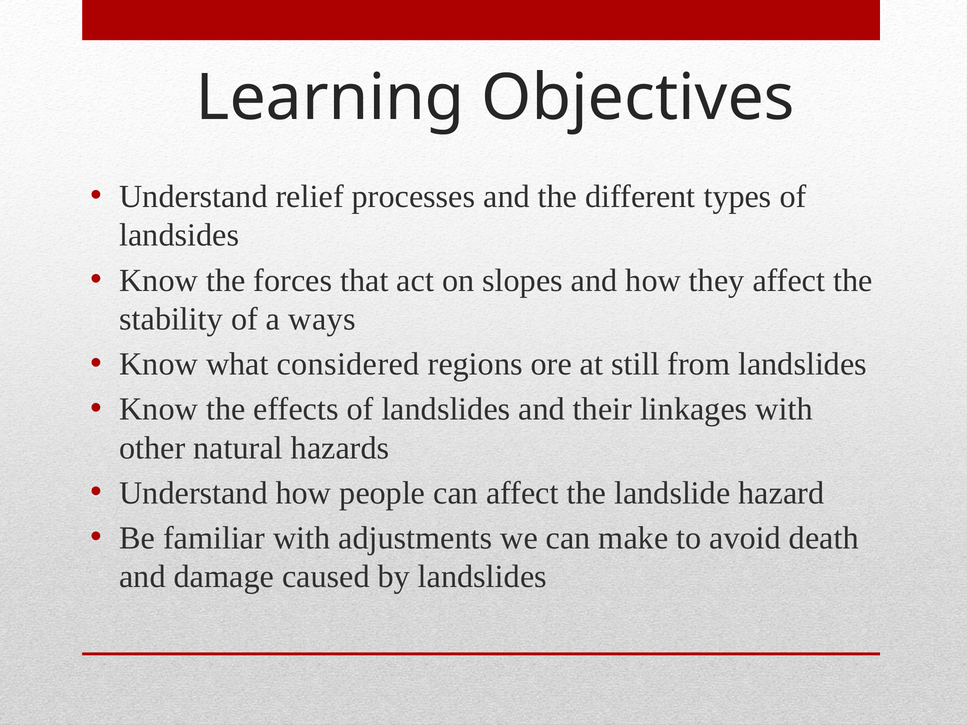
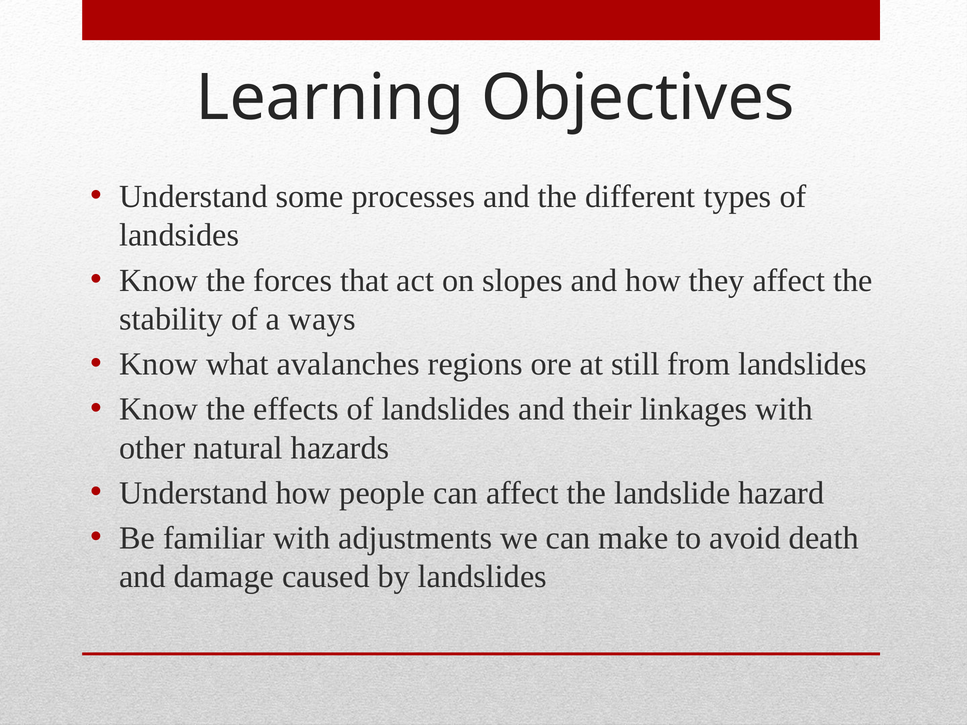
relief: relief -> some
considered: considered -> avalanches
